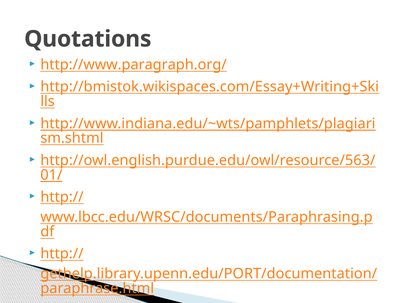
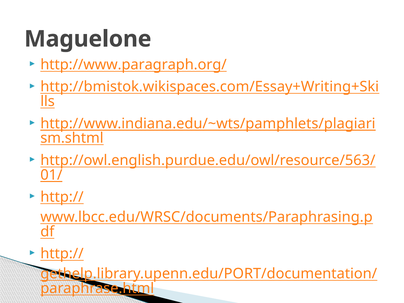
Quotations: Quotations -> Maguelone
